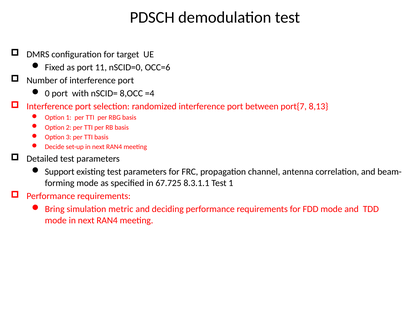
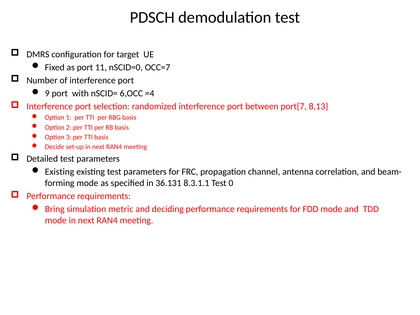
OCC=6: OCC=6 -> OCC=7
0: 0 -> 9
8,OCC: 8,OCC -> 6,OCC
Support at (60, 172): Support -> Existing
67.725: 67.725 -> 36.131
Test 1: 1 -> 0
